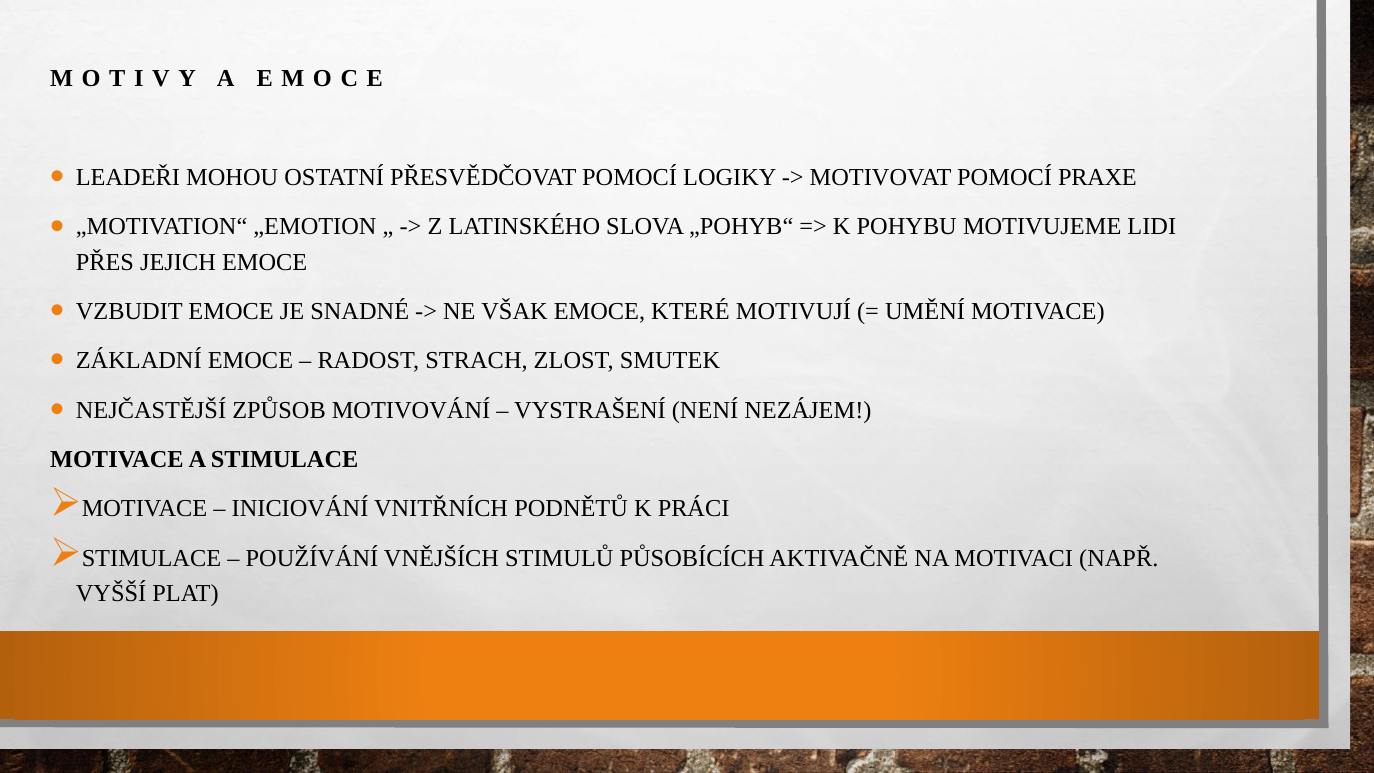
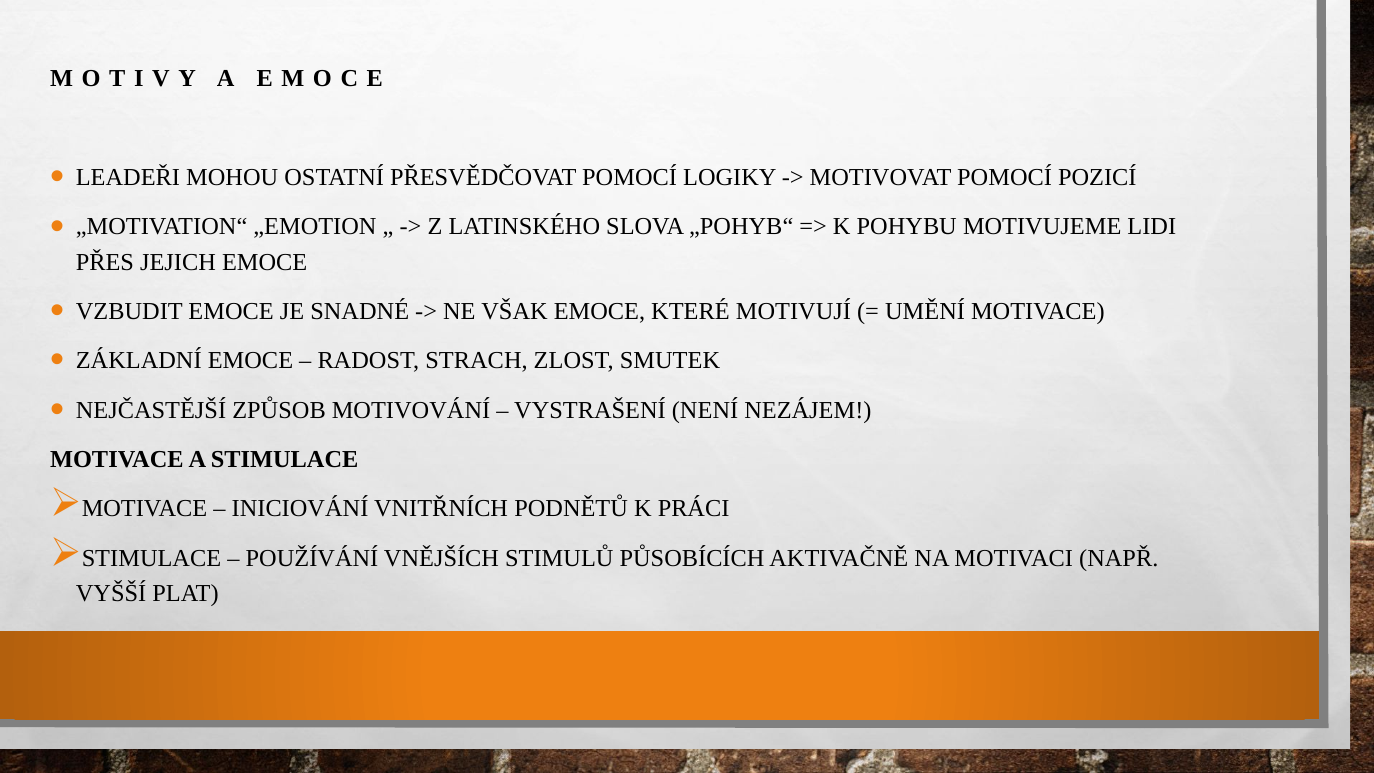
PRAXE: PRAXE -> POZICÍ
